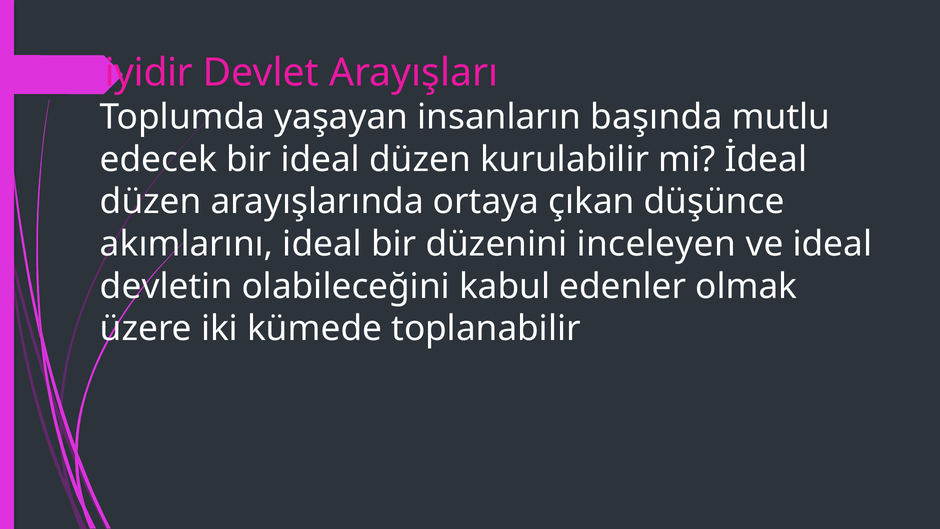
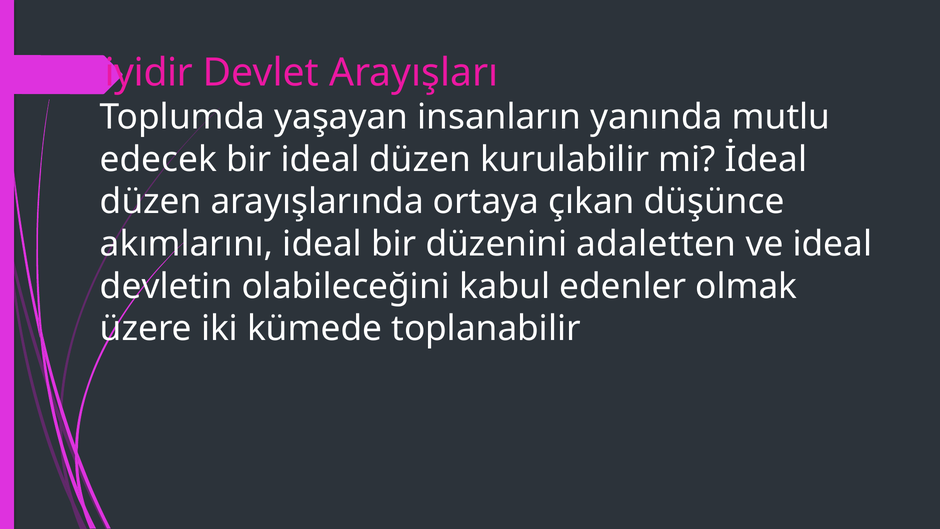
başında: başında -> yanında
inceleyen: inceleyen -> adaletten
